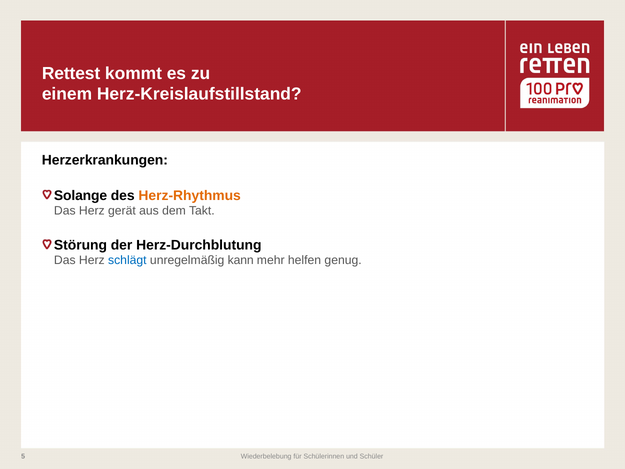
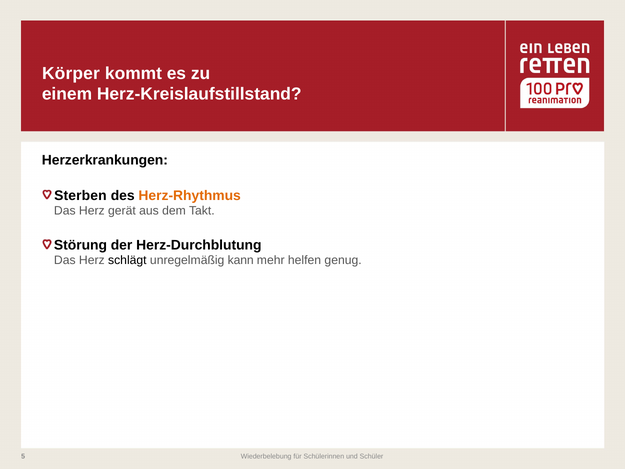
Rettest: Rettest -> Körper
Solange: Solange -> Sterben
schlägt colour: blue -> black
